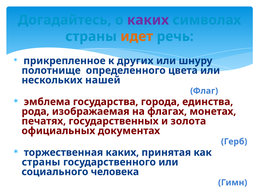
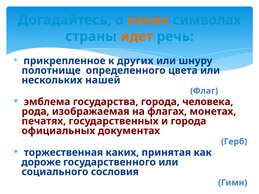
каких at (148, 20) colour: purple -> orange
единства: единства -> человека
и золота: золота -> города
страны at (41, 162): страны -> дороже
человека: человека -> сословия
